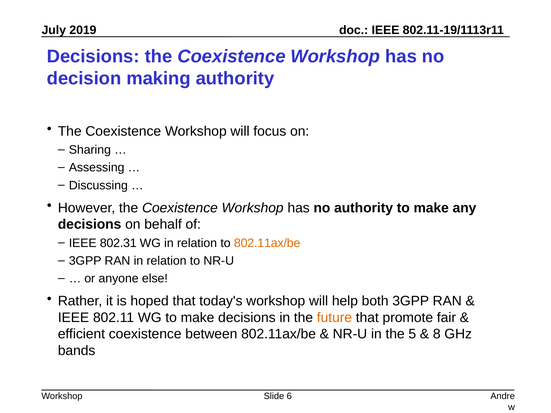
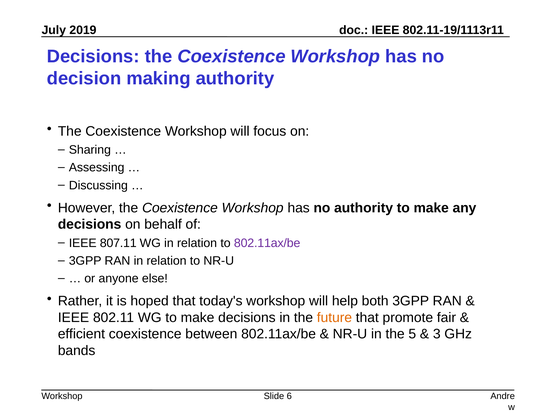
802.31: 802.31 -> 807.11
802.11ax/be at (267, 243) colour: orange -> purple
8: 8 -> 3
